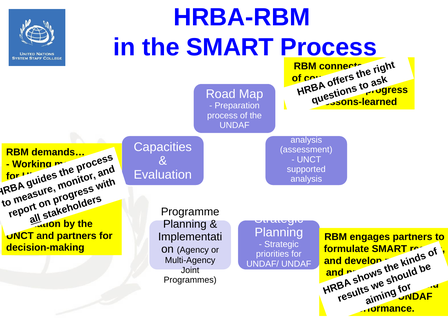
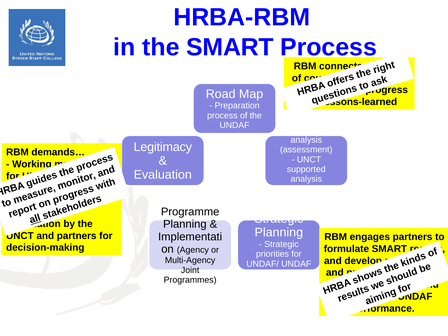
Capacities: Capacities -> Legitimacy
